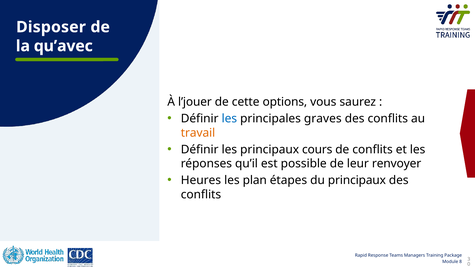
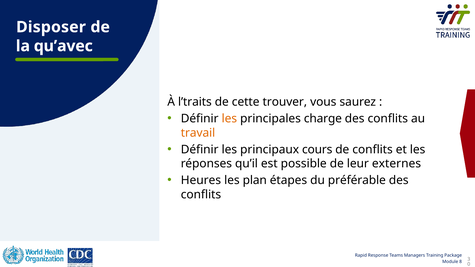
l’jouer: l’jouer -> l’traits
options: options -> trouver
les at (229, 119) colour: blue -> orange
graves: graves -> charge
renvoyer: renvoyer -> externes
du principaux: principaux -> préférable
